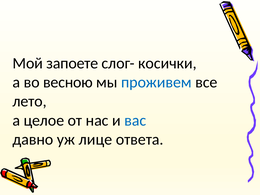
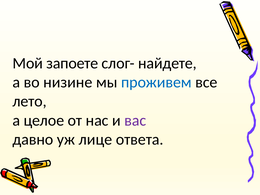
косички: косички -> найдете
весною: весною -> низине
вас colour: blue -> purple
